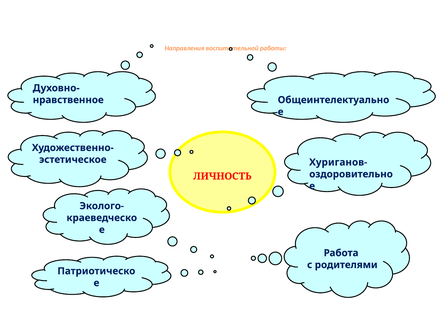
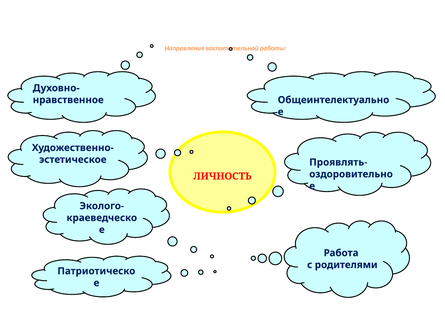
Хуриганов-: Хуриганов- -> Проявлять-
